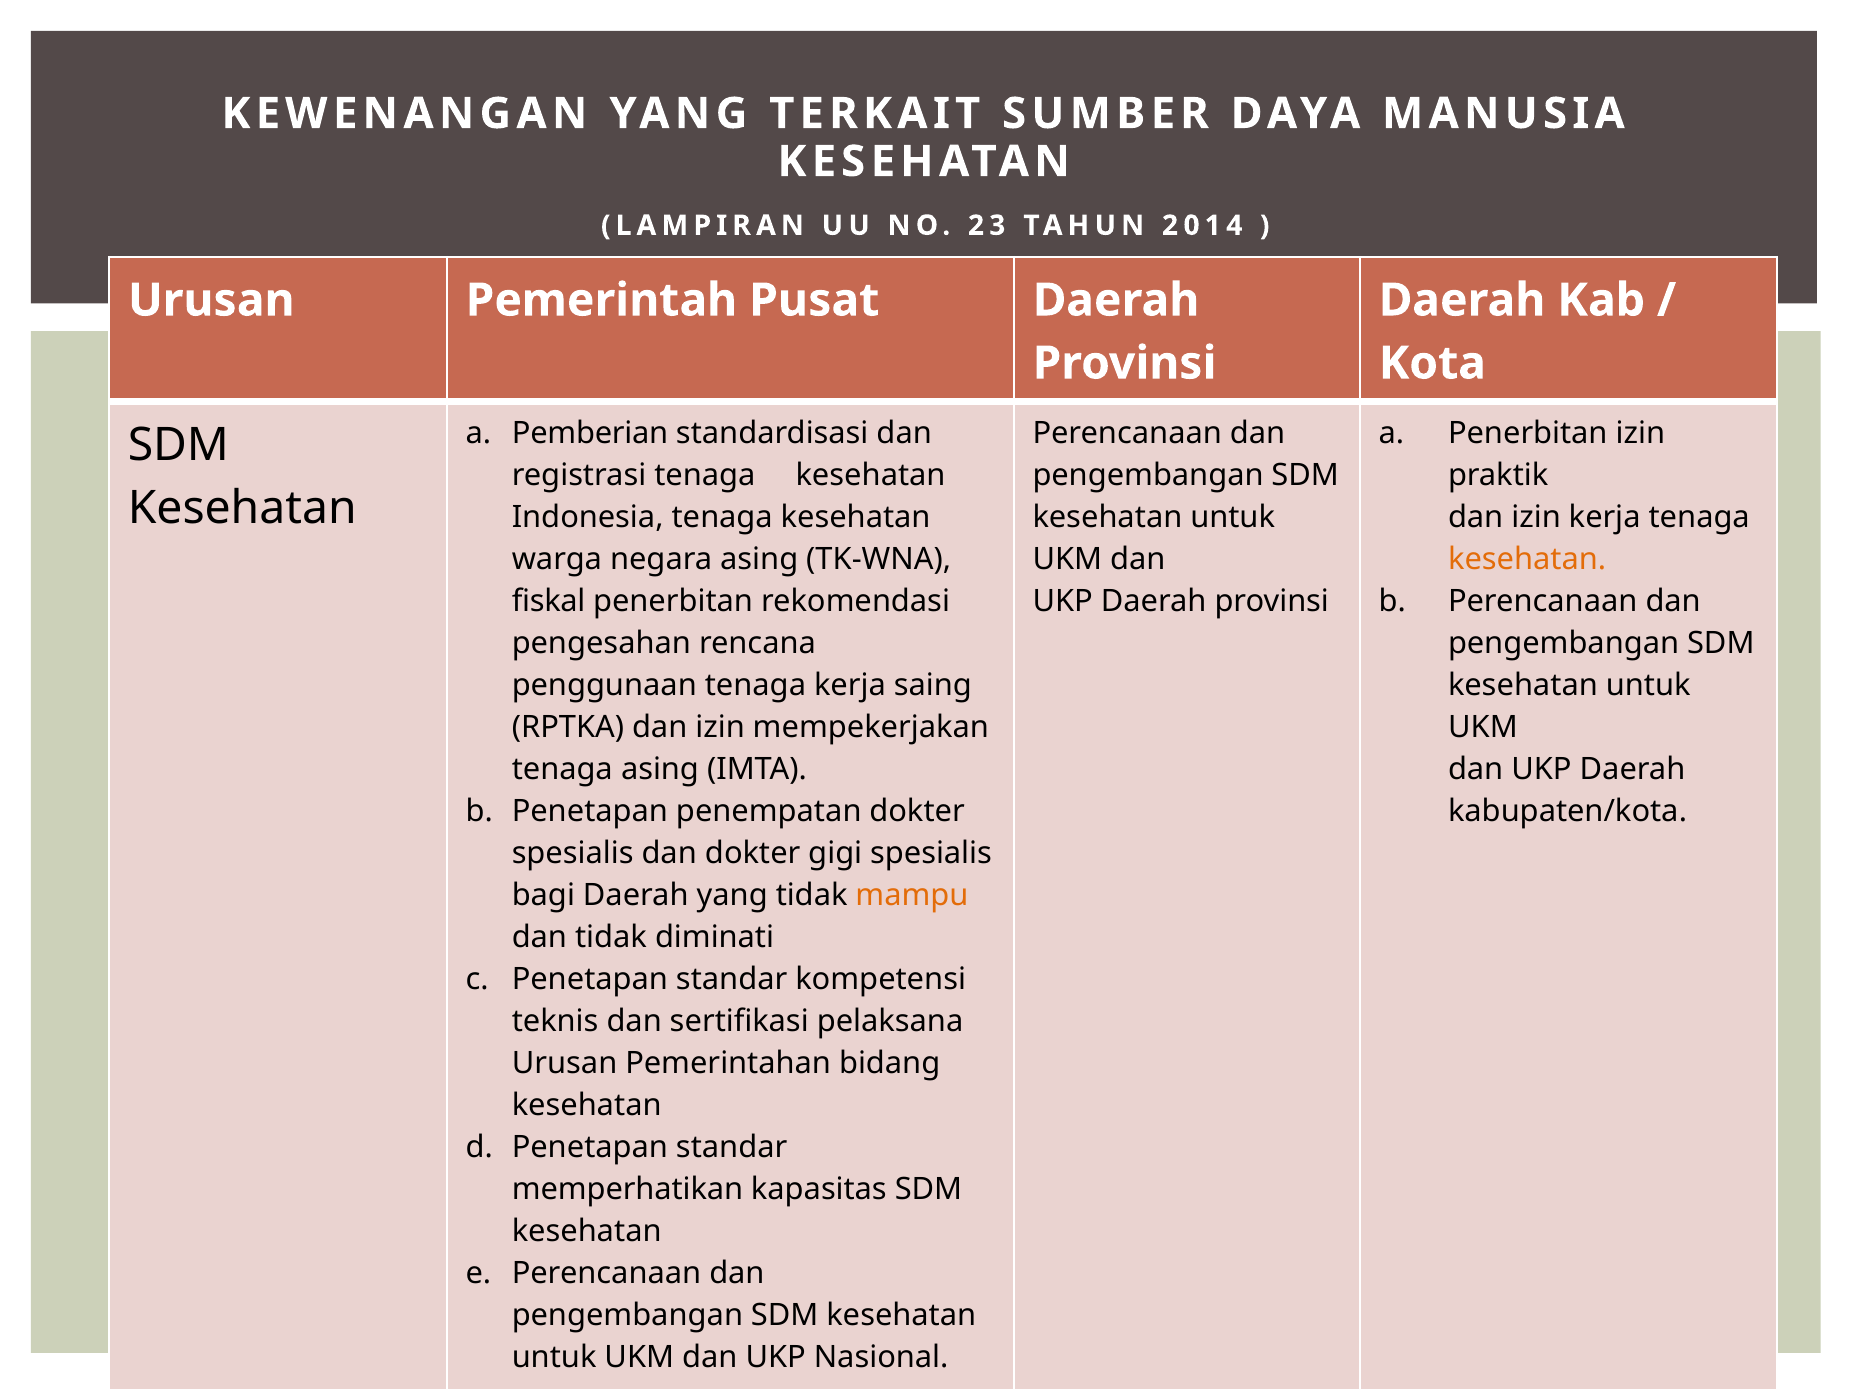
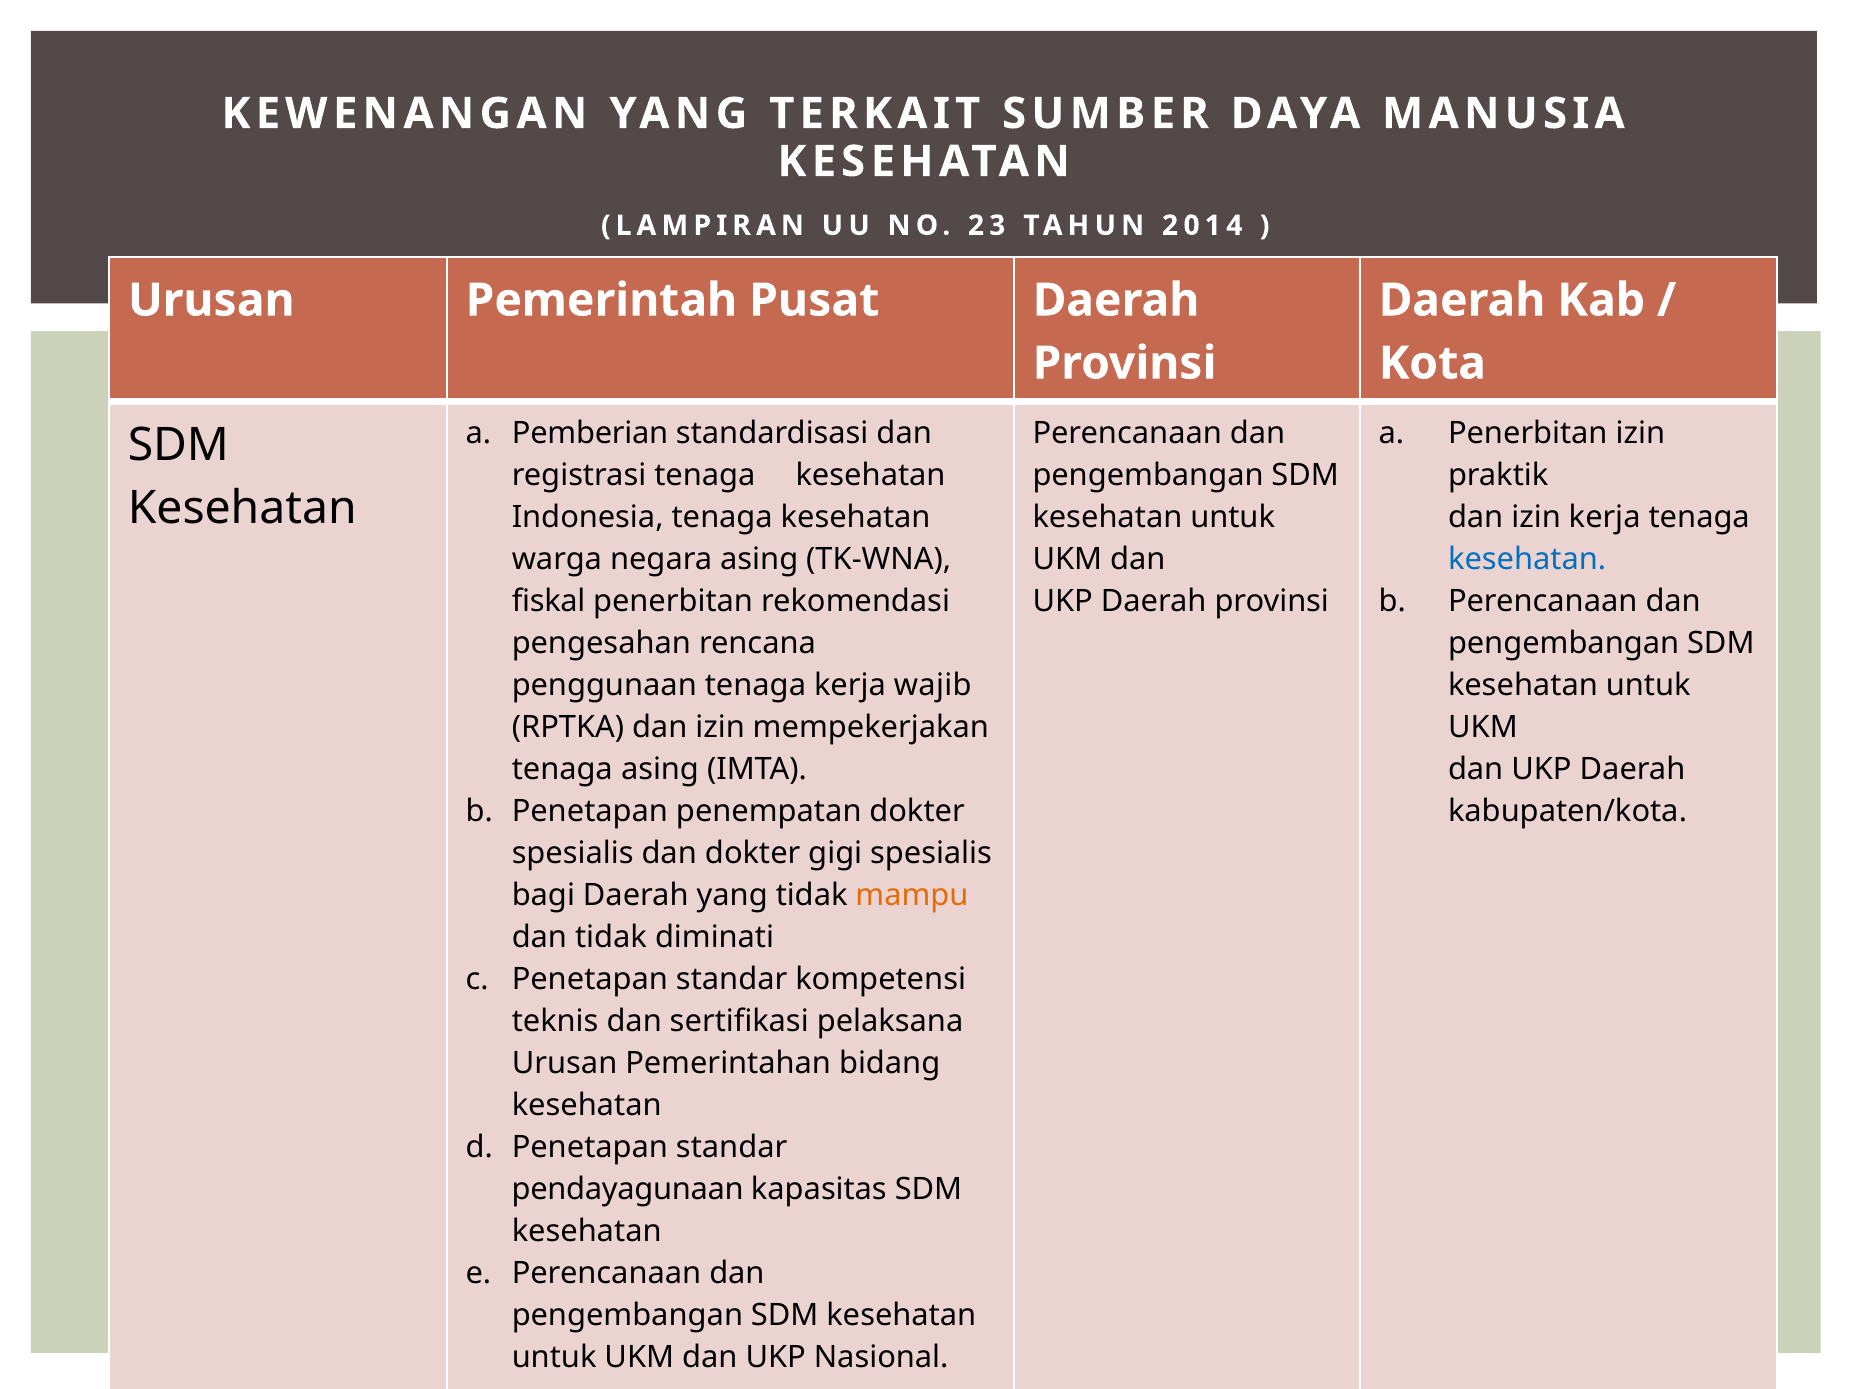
kesehatan at (1527, 560) colour: orange -> blue
saing: saing -> wajib
memperhatikan: memperhatikan -> pendayagunaan
